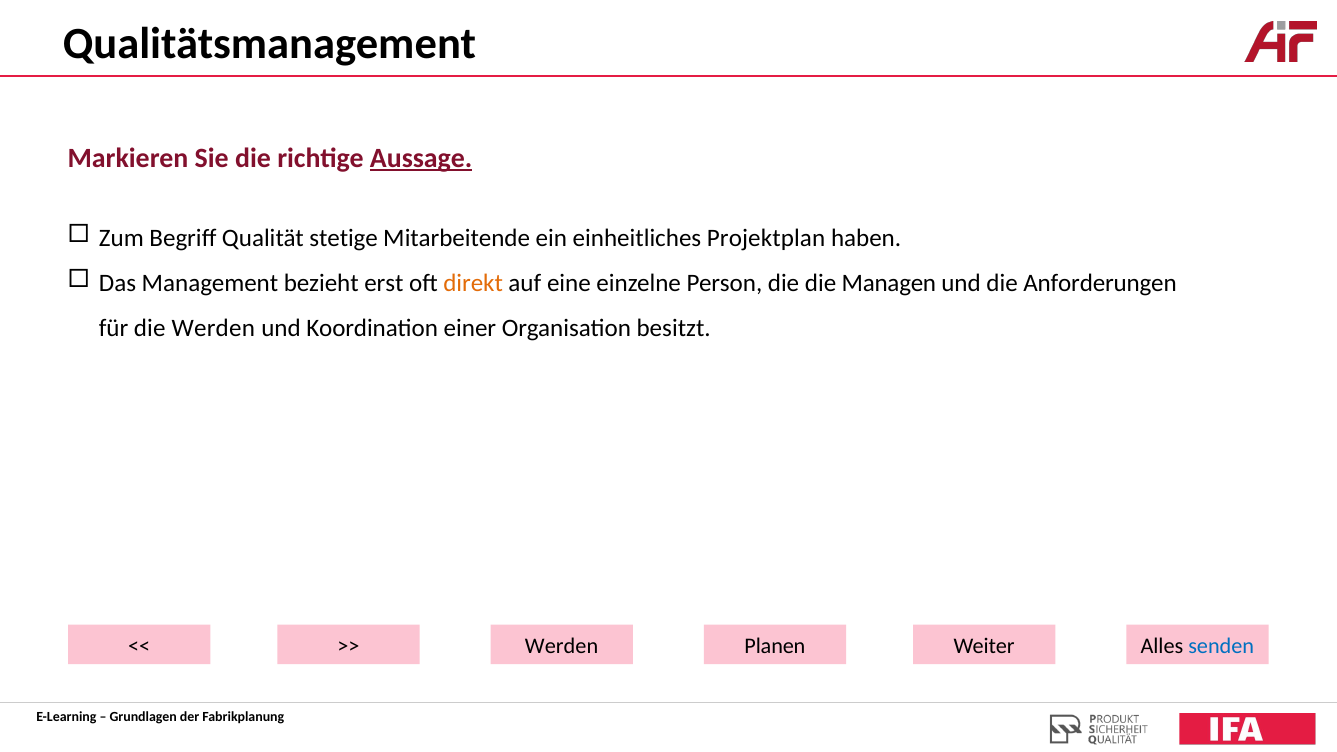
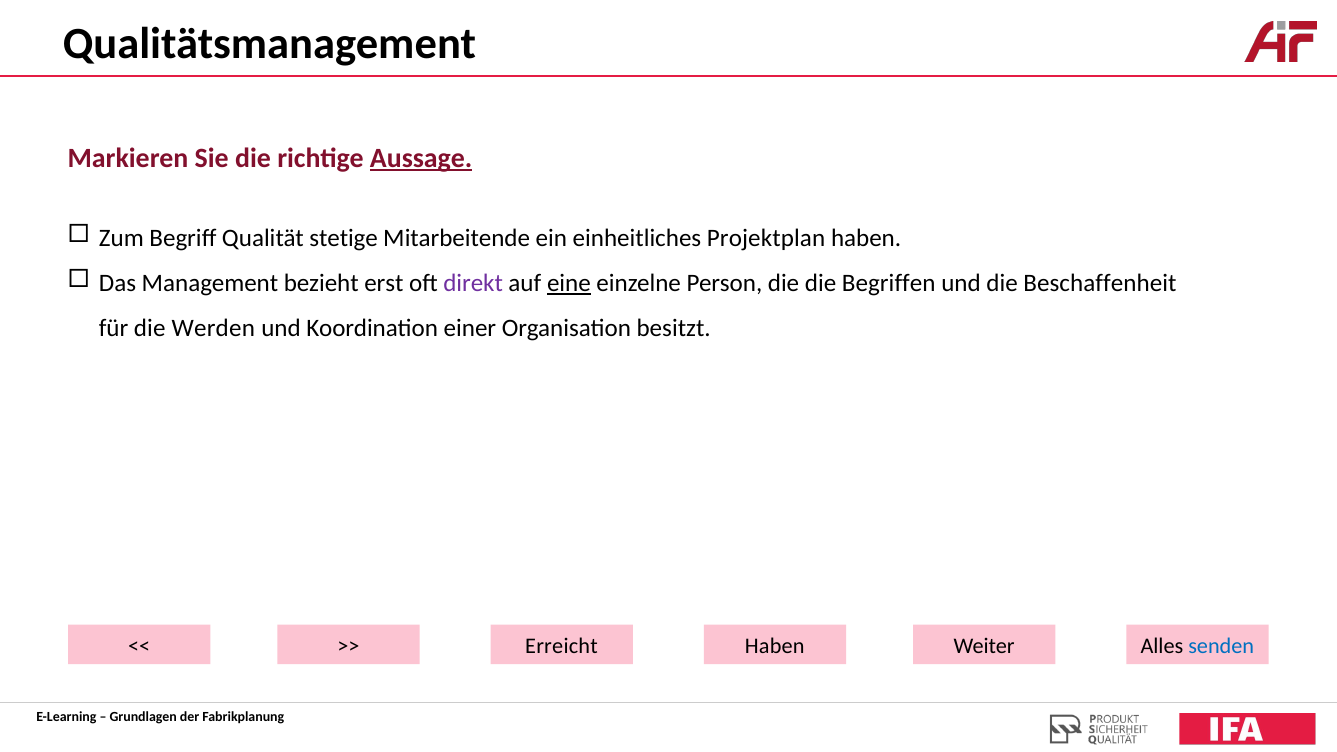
direkt colour: orange -> purple
eine underline: none -> present
Managen: Managen -> Begriffen
Anforderungen: Anforderungen -> Beschaffenheit
Werden at (562, 646): Werden -> Erreicht
Planen at (775, 646): Planen -> Haben
